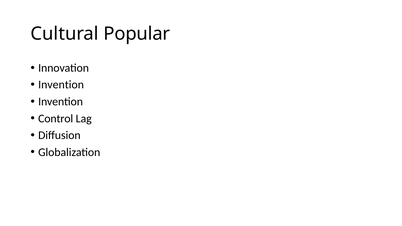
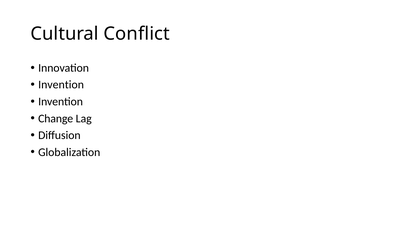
Popular: Popular -> Conflict
Control: Control -> Change
